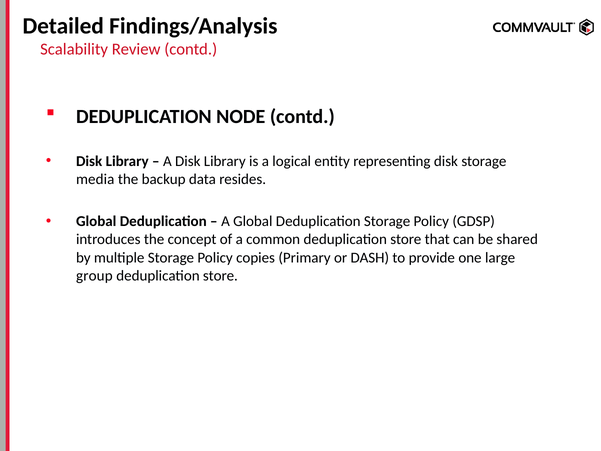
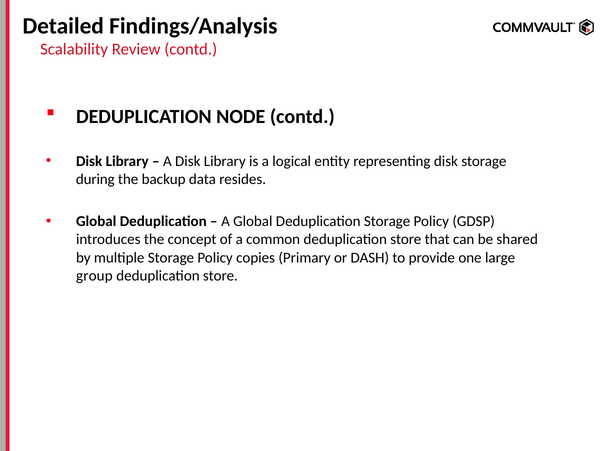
media: media -> during
